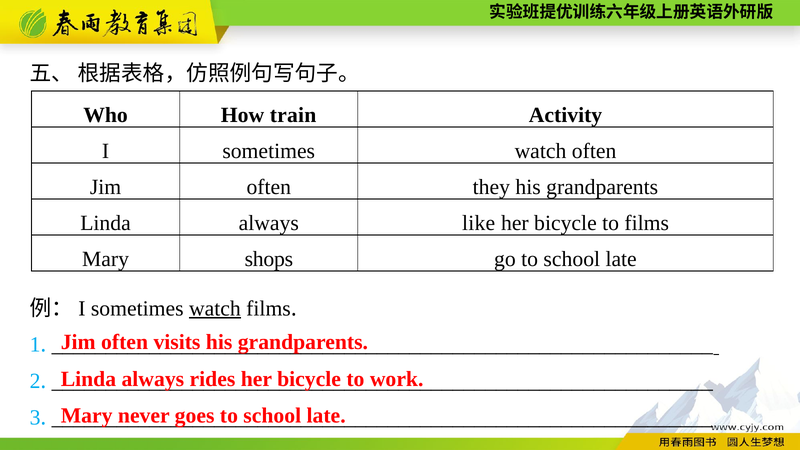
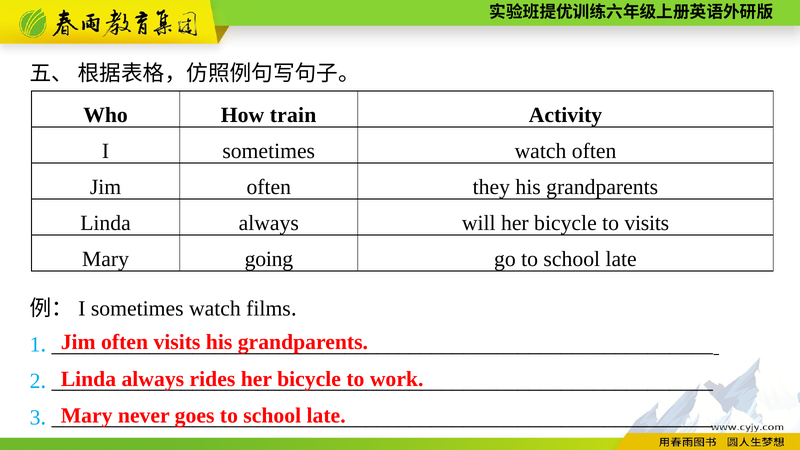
like: like -> will
to films: films -> visits
shops: shops -> going
watch at (215, 308) underline: present -> none
